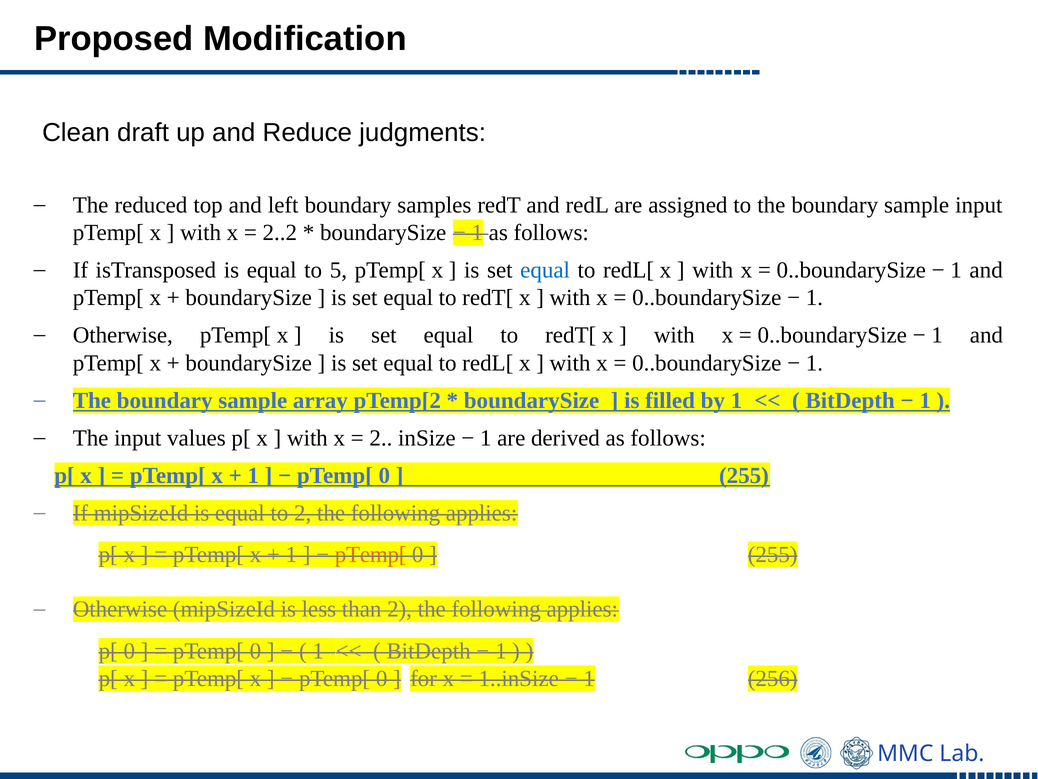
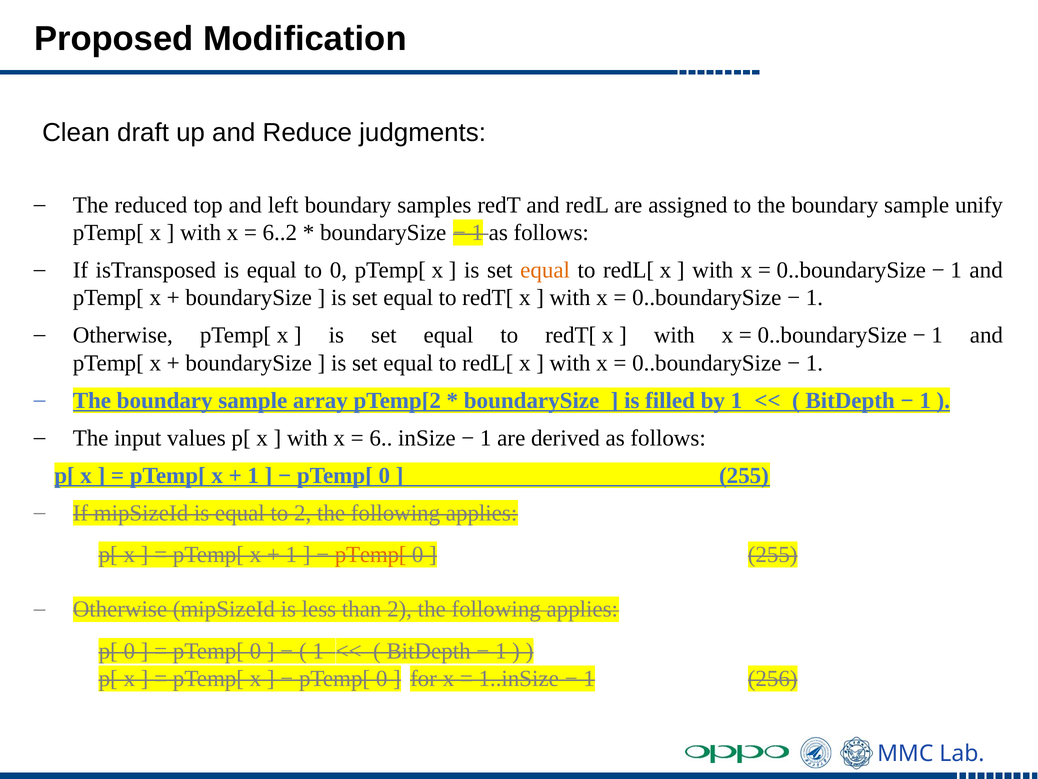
sample input: input -> unify
2..2: 2..2 -> 6..2
to 5: 5 -> 0
equal at (545, 270) colour: blue -> orange
2 at (381, 438): 2 -> 6
